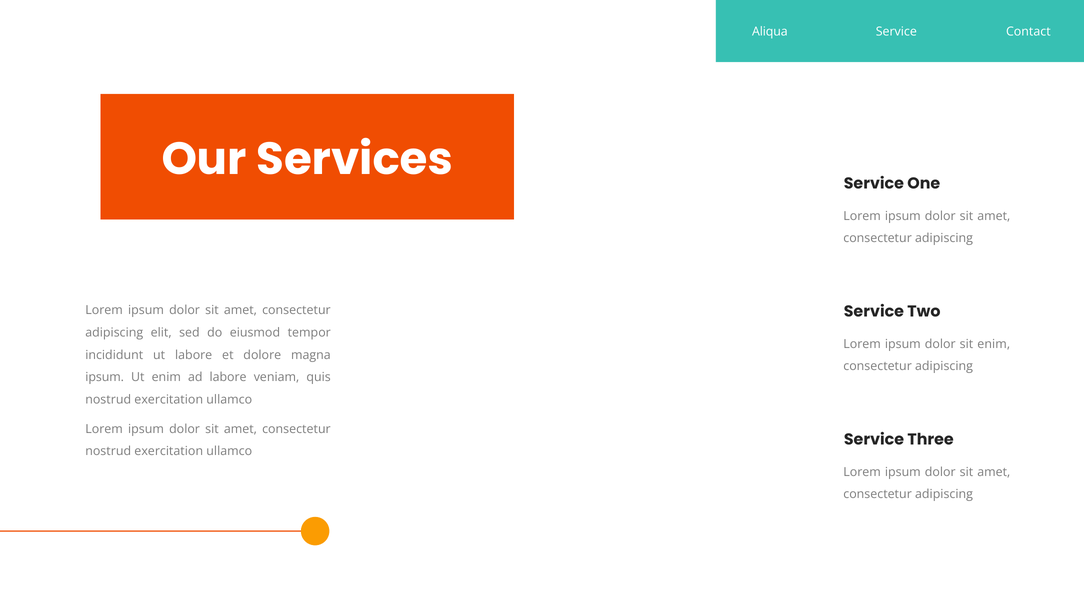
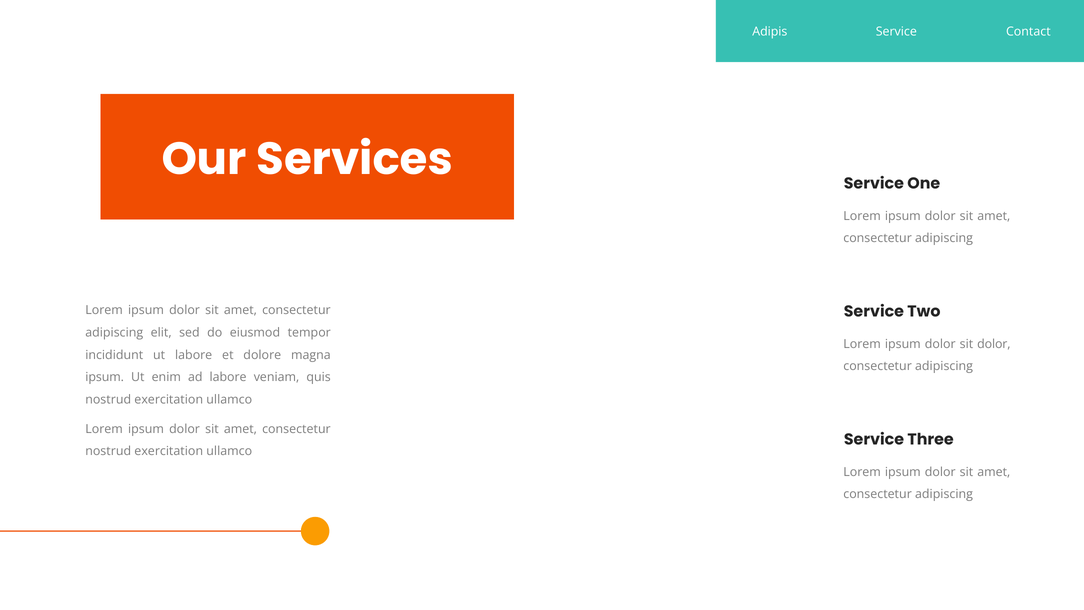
Aliqua: Aliqua -> Adipis
sit enim: enim -> dolor
